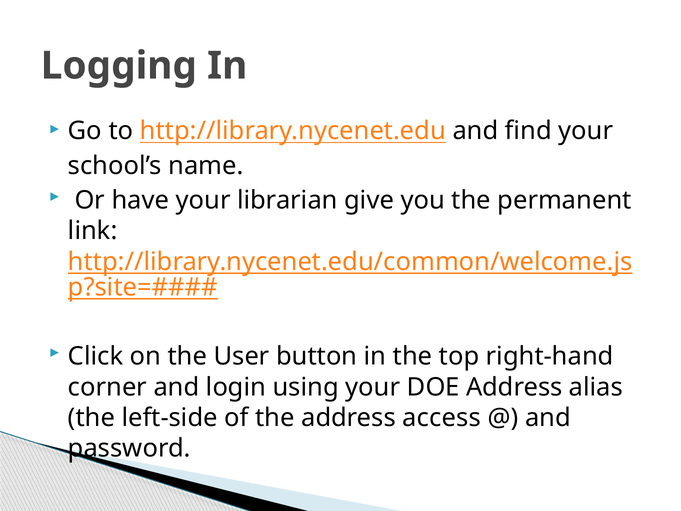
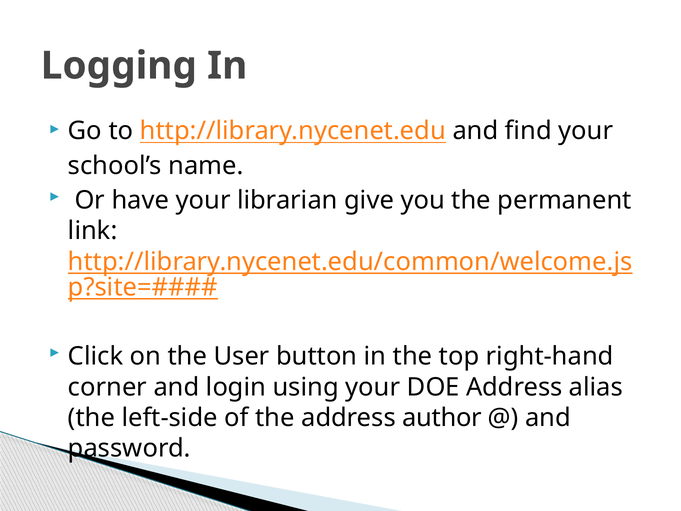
access: access -> author
